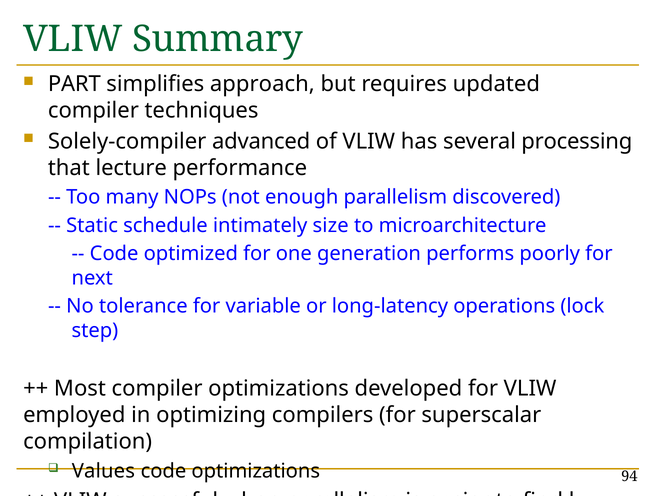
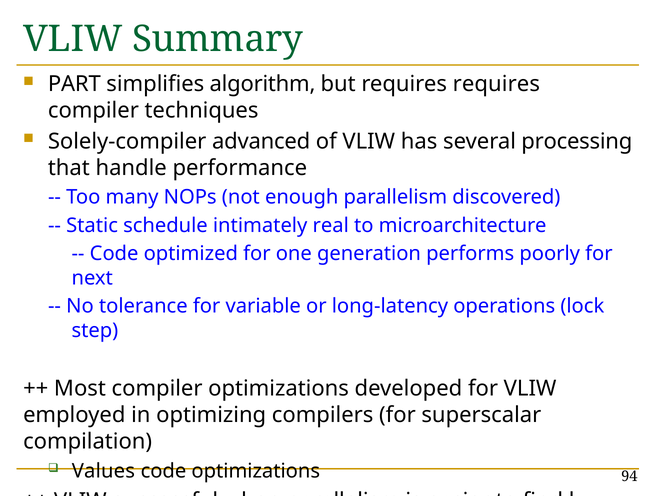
approach: approach -> algorithm
requires updated: updated -> requires
lecture: lecture -> handle
size: size -> real
